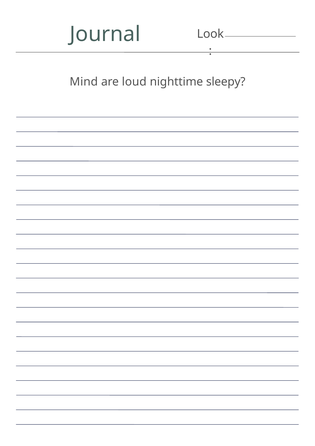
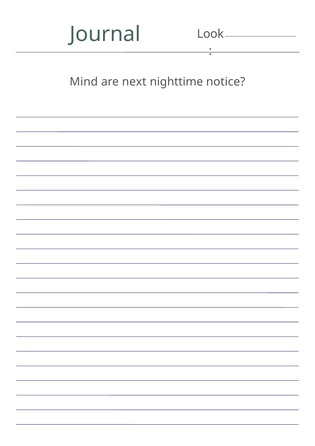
loud: loud -> next
sleepy: sleepy -> notice
